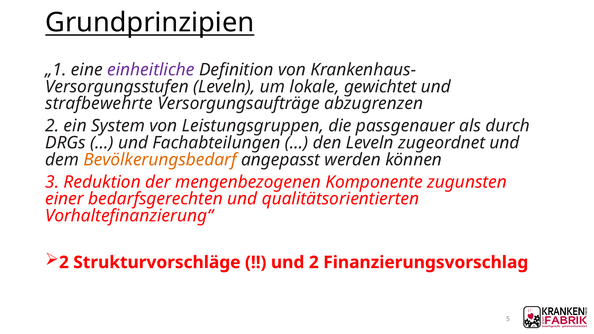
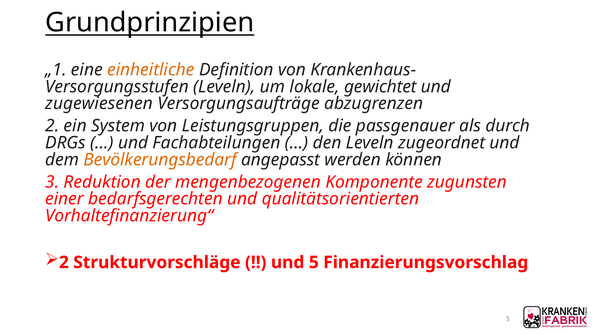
einheitliche colour: purple -> orange
strafbewehrte: strafbewehrte -> zugewiesenen
und 2: 2 -> 5
